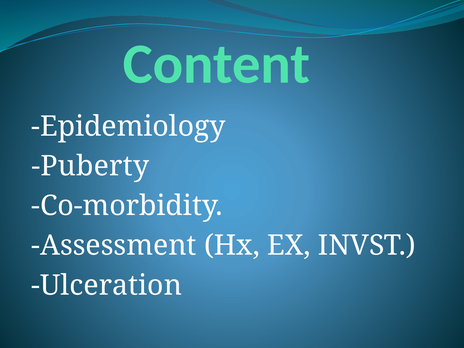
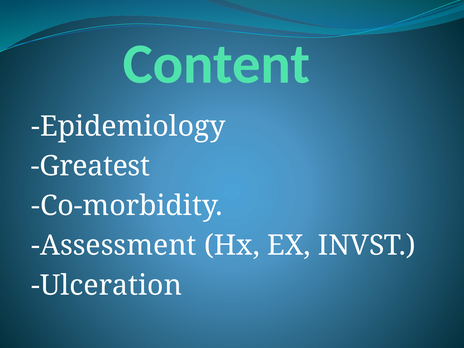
Puberty: Puberty -> Greatest
